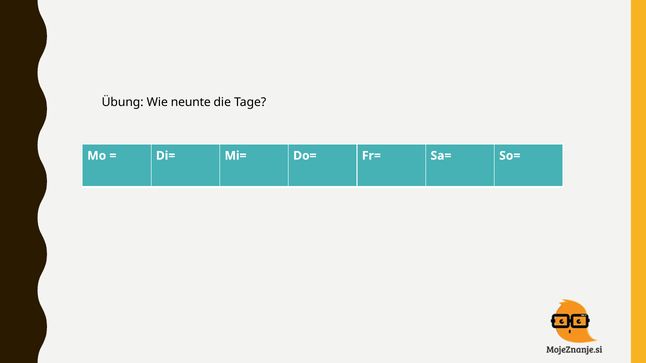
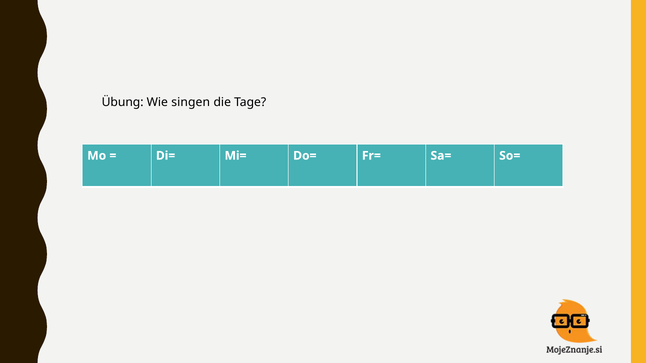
neunte: neunte -> singen
